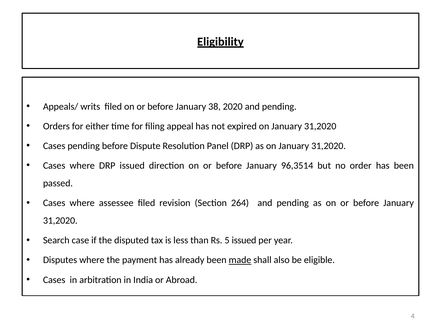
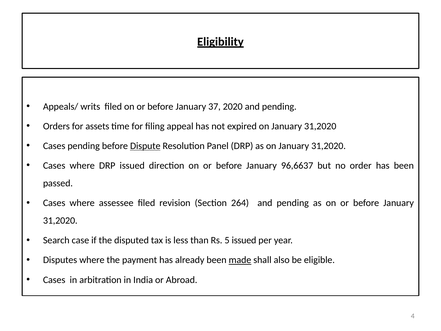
38: 38 -> 37
either: either -> assets
Dispute underline: none -> present
96,3514: 96,3514 -> 96,6637
